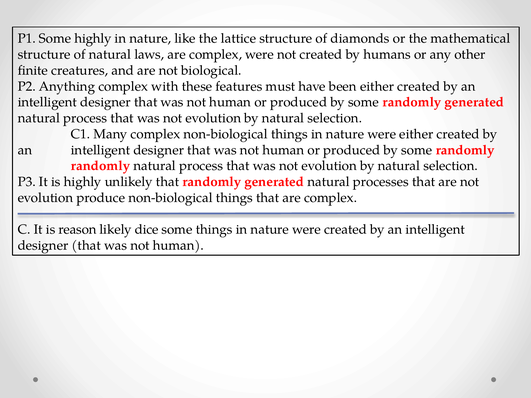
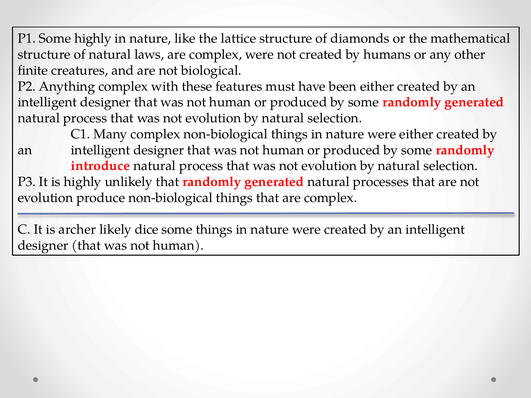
randomly at (101, 166): randomly -> introduce
reason: reason -> archer
